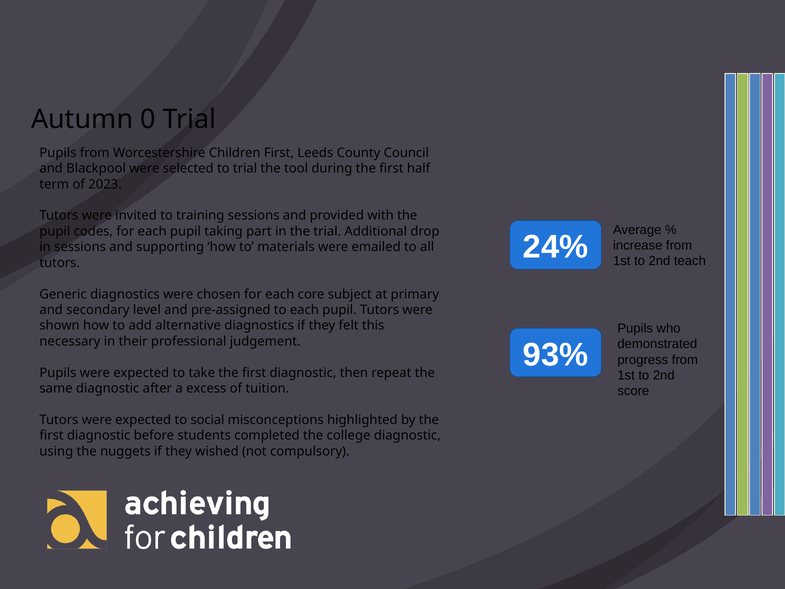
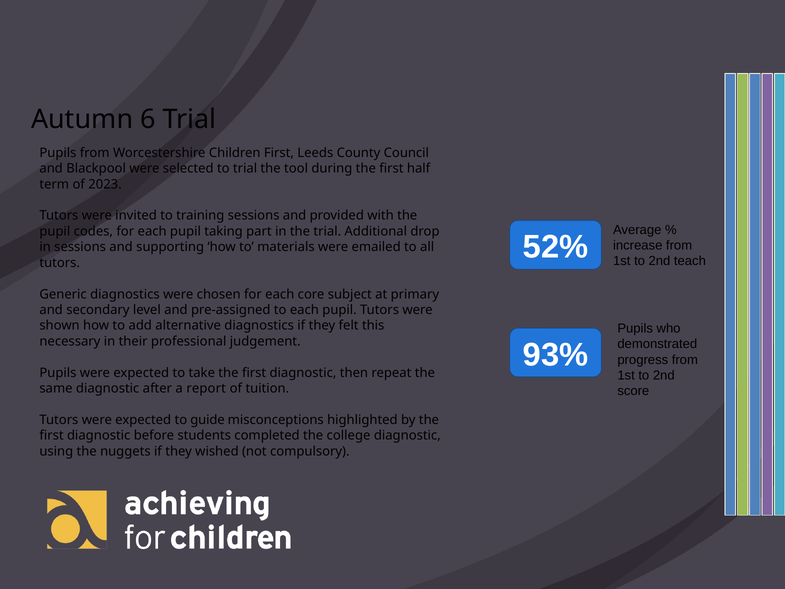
0: 0 -> 6
24%: 24% -> 52%
excess: excess -> report
social: social -> guide
